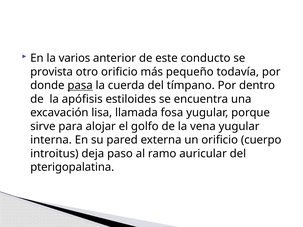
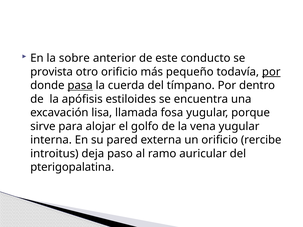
varios: varios -> sobre
por at (271, 72) underline: none -> present
cuerpo: cuerpo -> rercibe
